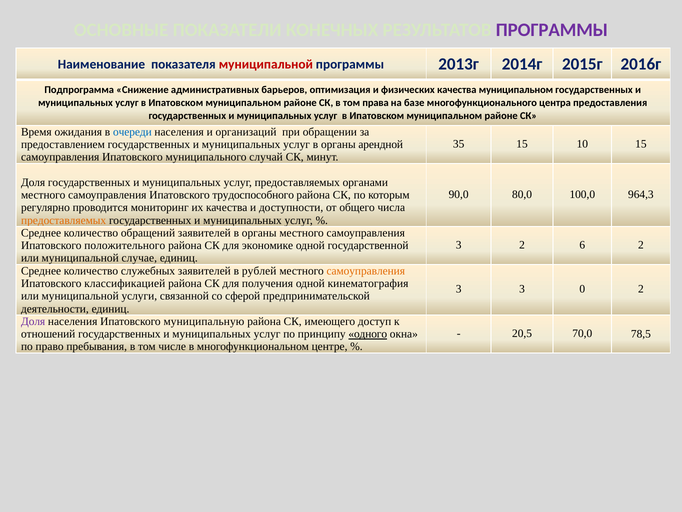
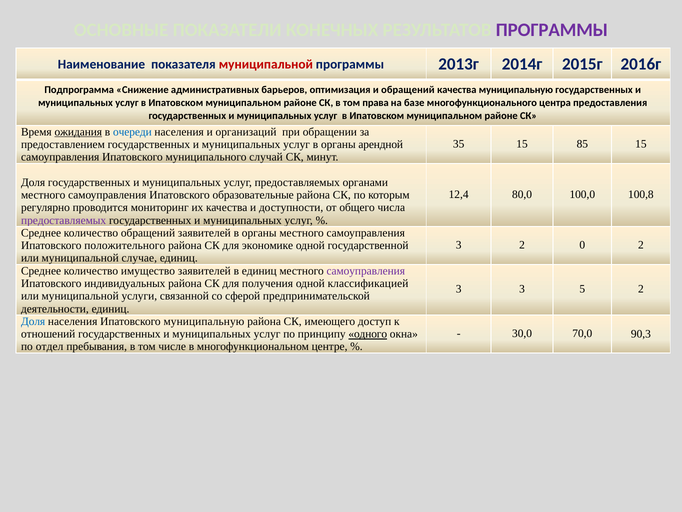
и физических: физических -> обращений
качества муниципальном: муниципальном -> муниципальную
ожидания underline: none -> present
10: 10 -> 85
90,0: 90,0 -> 12,4
964,3: 964,3 -> 100,8
трудоспособного: трудоспособного -> образовательные
предоставляемых at (64, 220) colour: orange -> purple
6: 6 -> 0
служебных: служебных -> имущество
в рублей: рублей -> единиц
самоуправления at (366, 271) colour: orange -> purple
классификацией: классификацией -> индивидуальных
кинематография: кинематография -> классификацией
0: 0 -> 5
Доля at (33, 321) colour: purple -> blue
20,5: 20,5 -> 30,0
78,5: 78,5 -> 90,3
право: право -> отдел
